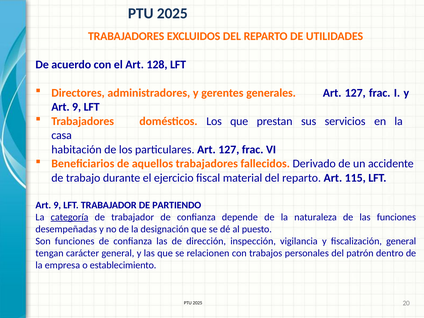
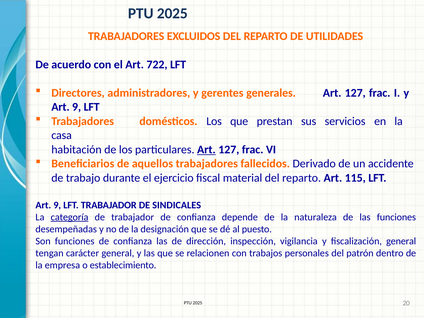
128: 128 -> 722
Art at (206, 150) underline: none -> present
PARTIENDO: PARTIENDO -> SINDICALES
